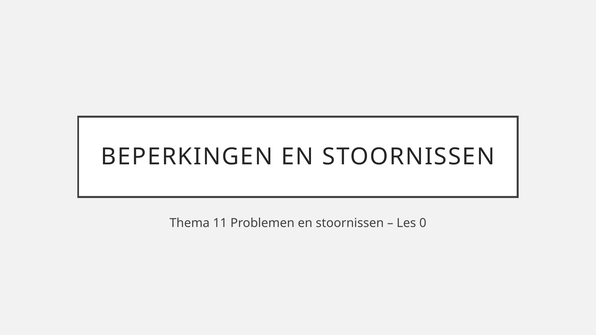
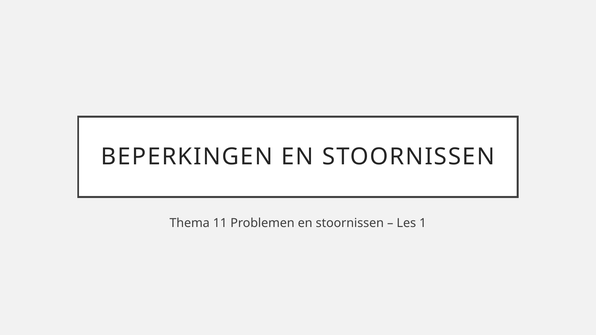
0: 0 -> 1
